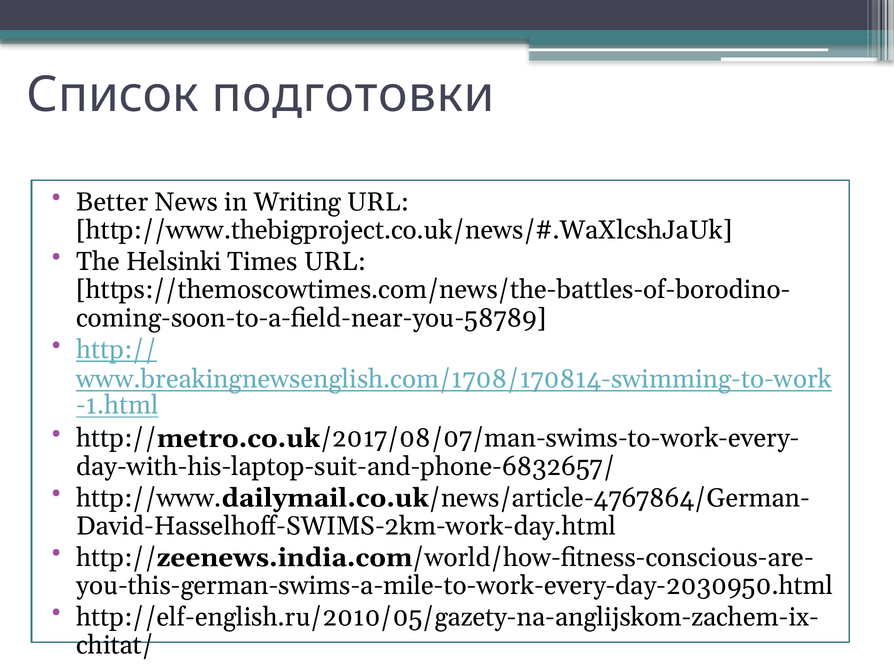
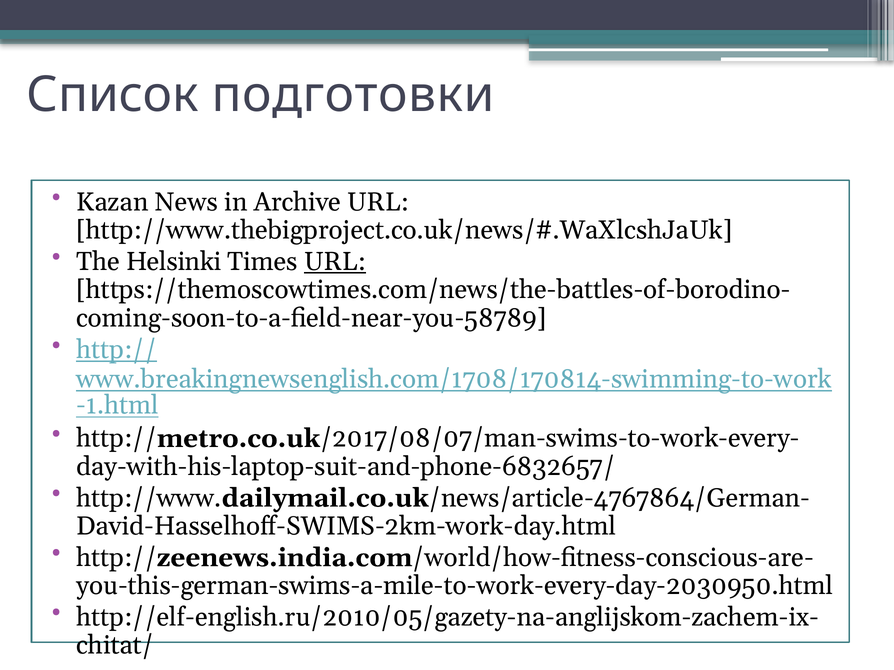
Better: Better -> Kazan
Writing: Writing -> Archive
URL at (335, 262) underline: none -> present
